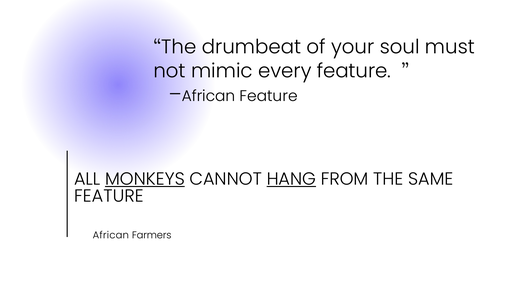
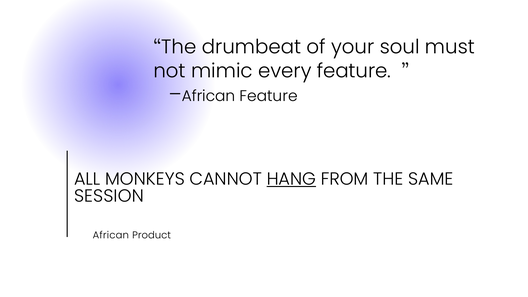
MONKEYS underline: present -> none
FEATURE at (109, 196): FEATURE -> SESSION
Farmers: Farmers -> Product
